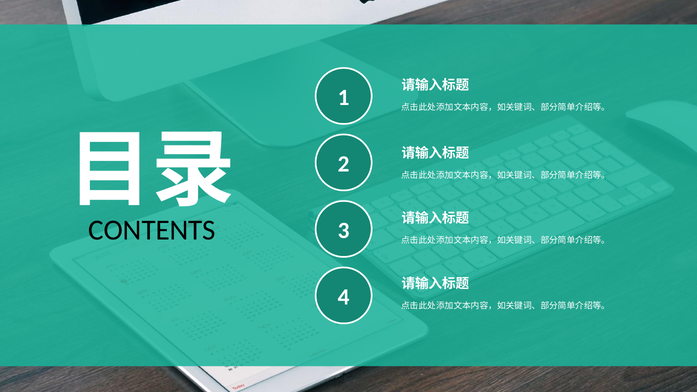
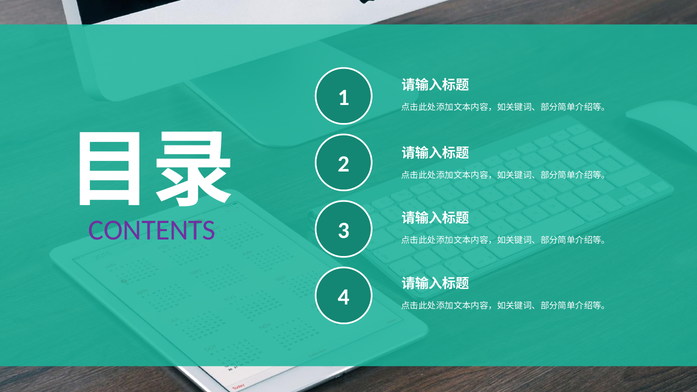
CONTENTS colour: black -> purple
